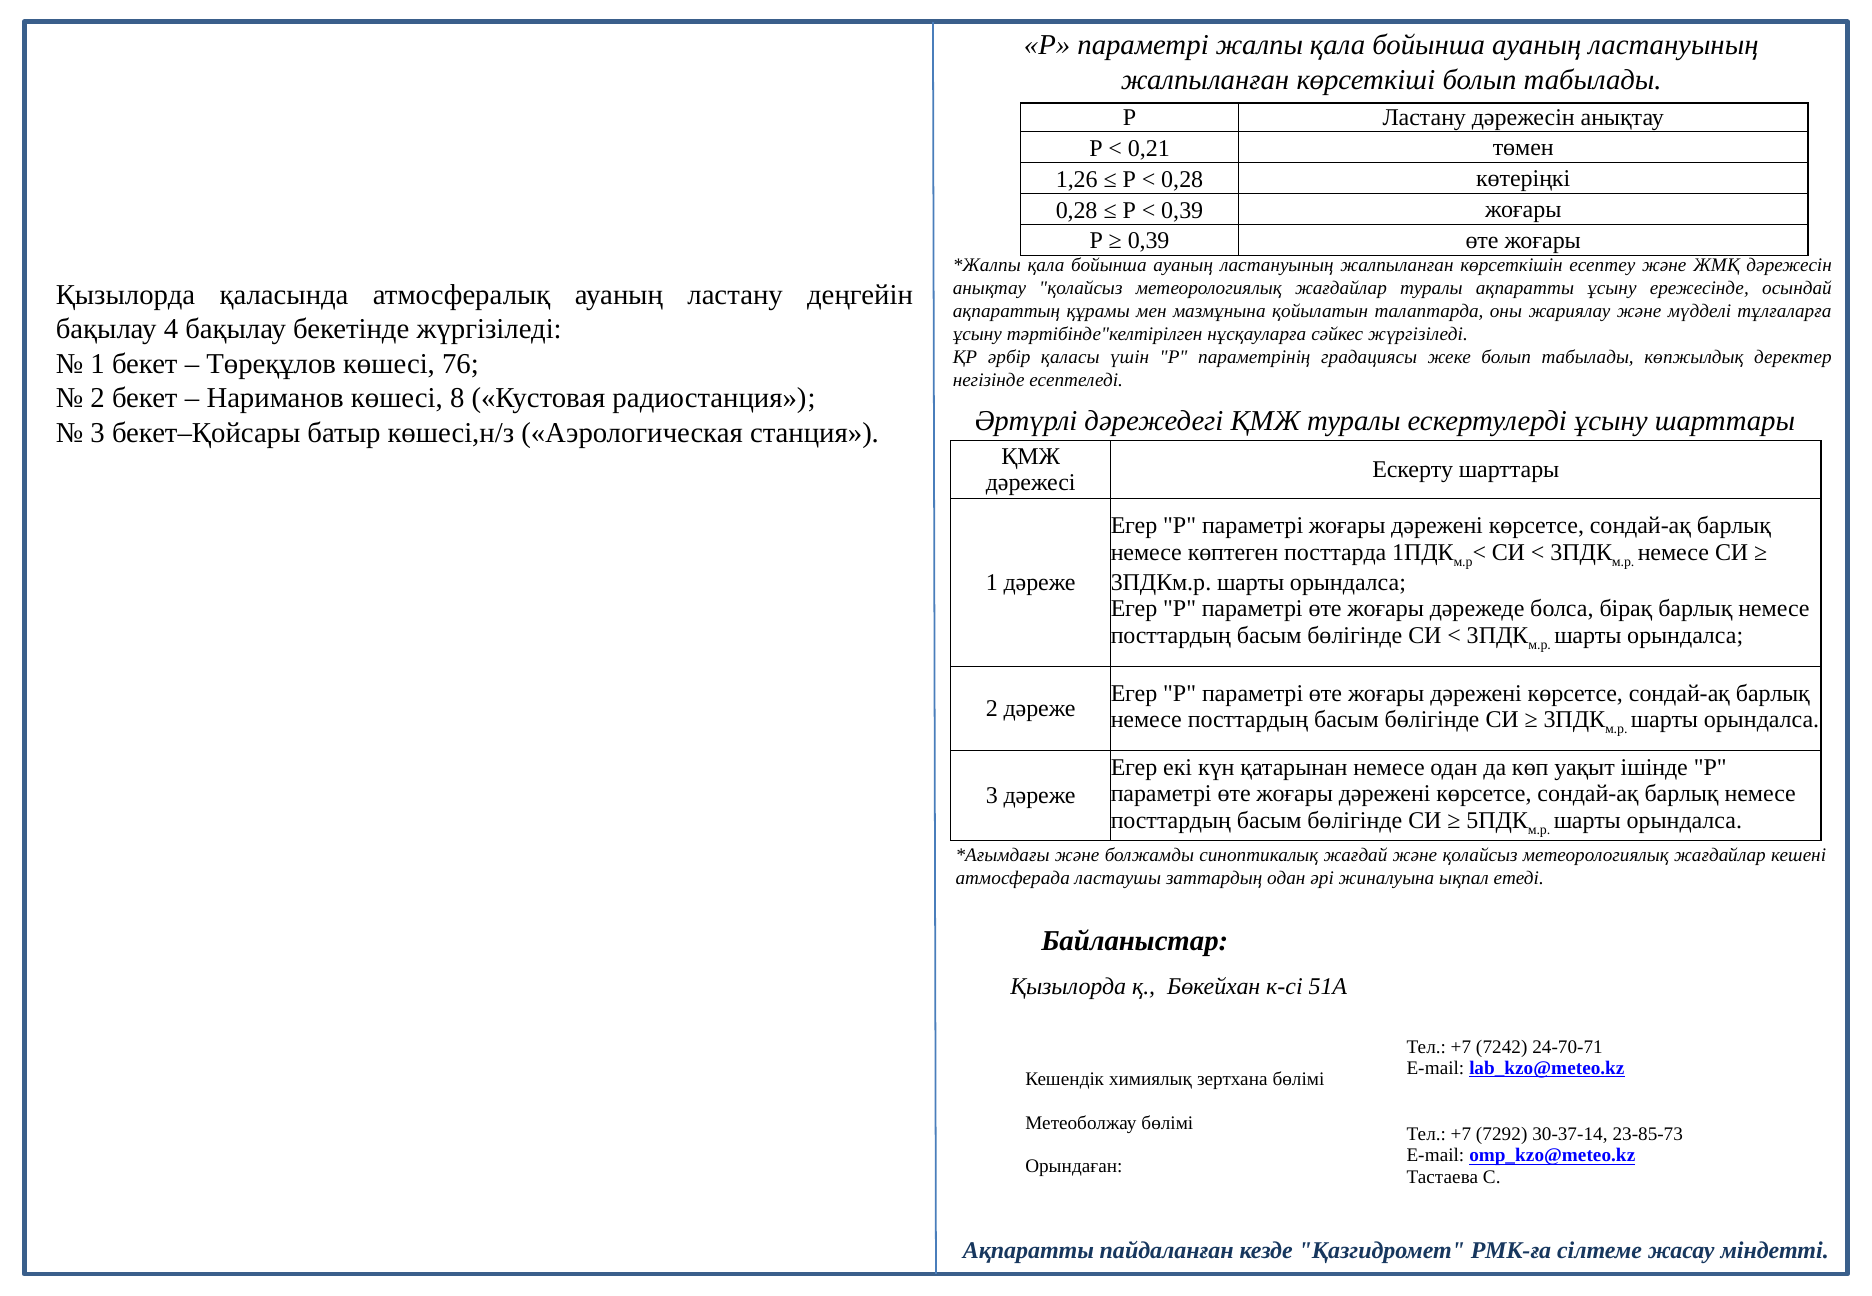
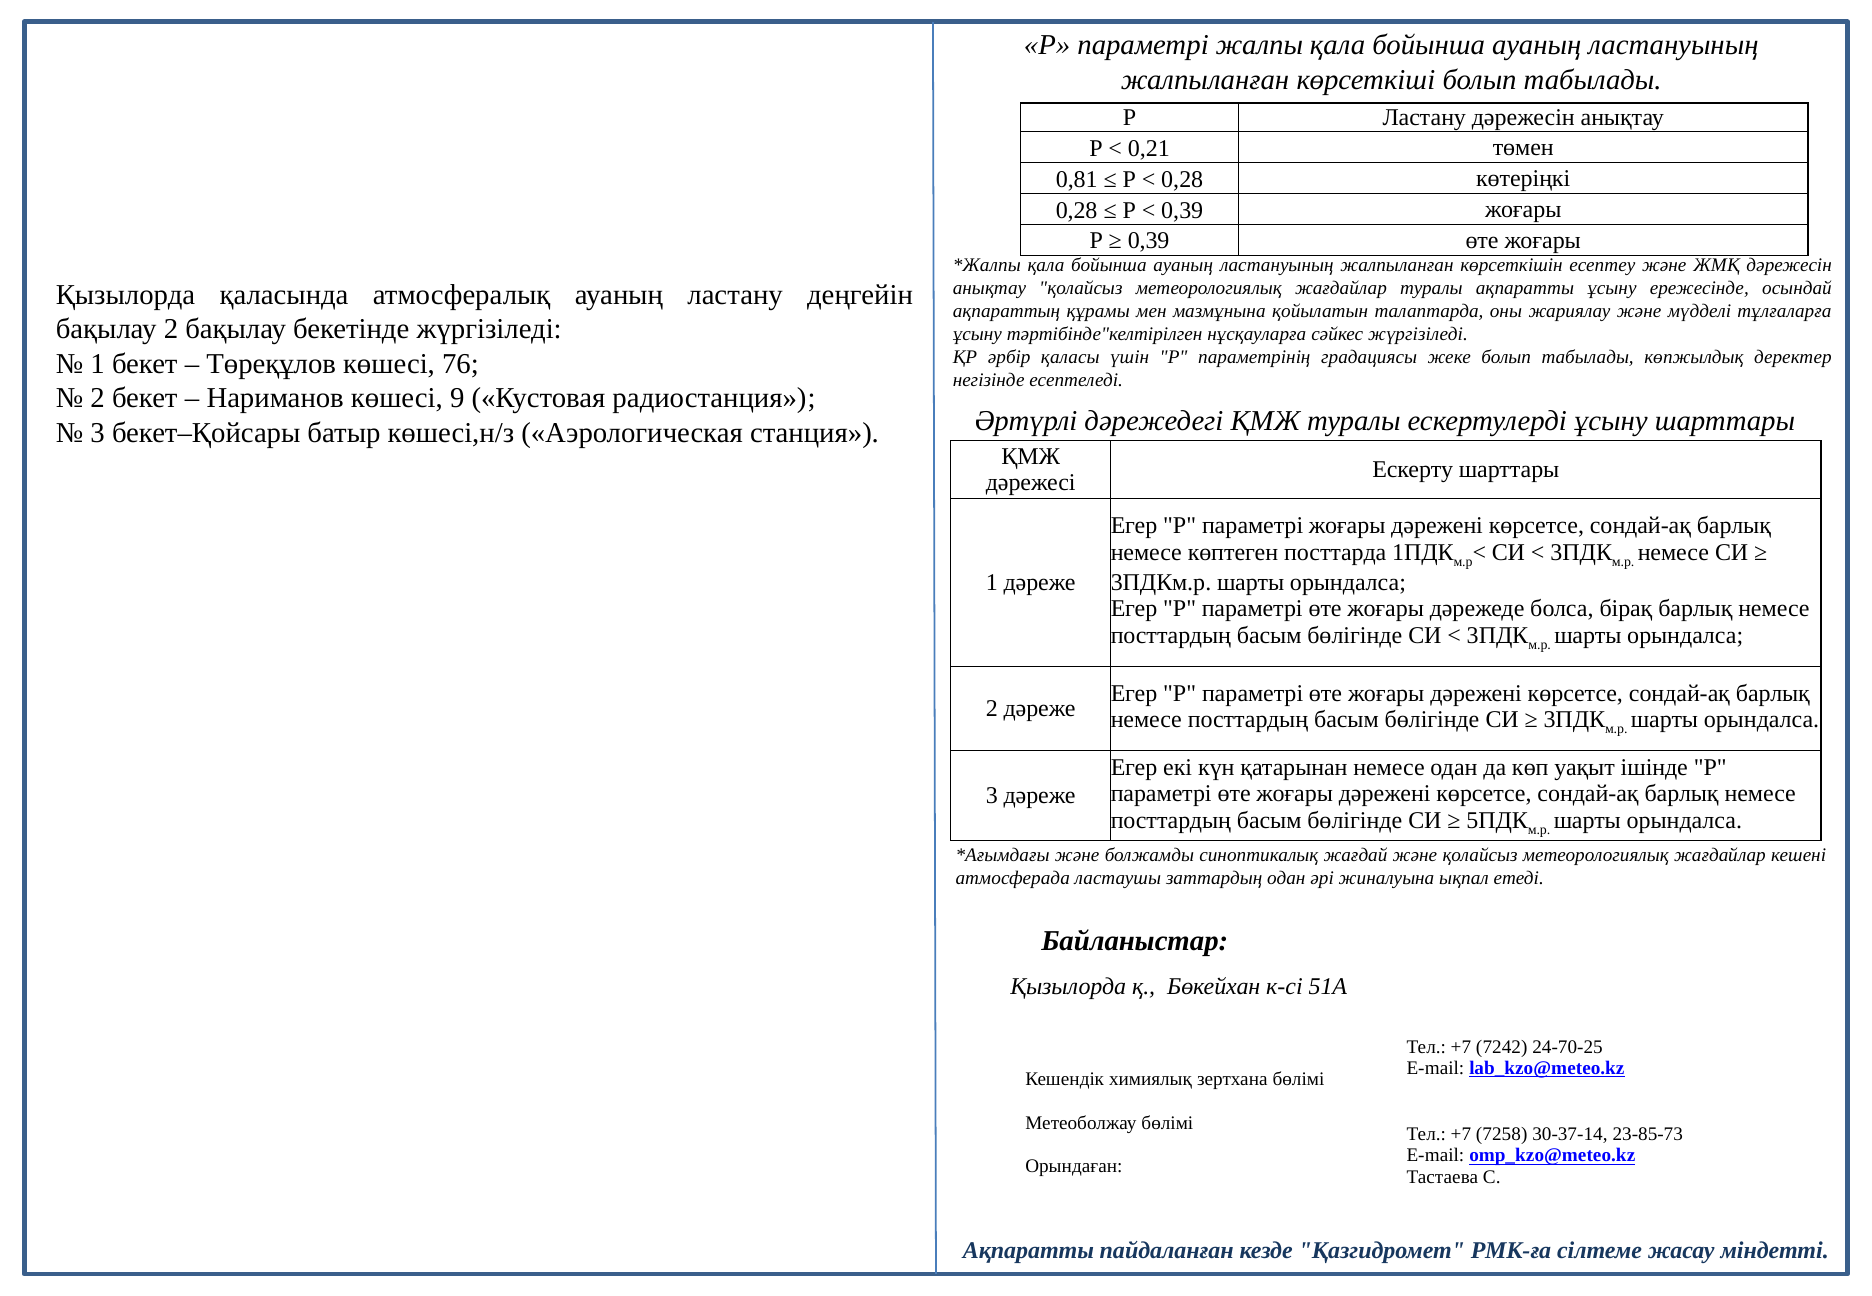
1,26: 1,26 -> 0,81
бақылау 4: 4 -> 2
8: 8 -> 9
24-70-71: 24-70-71 -> 24-70-25
7292: 7292 -> 7258
